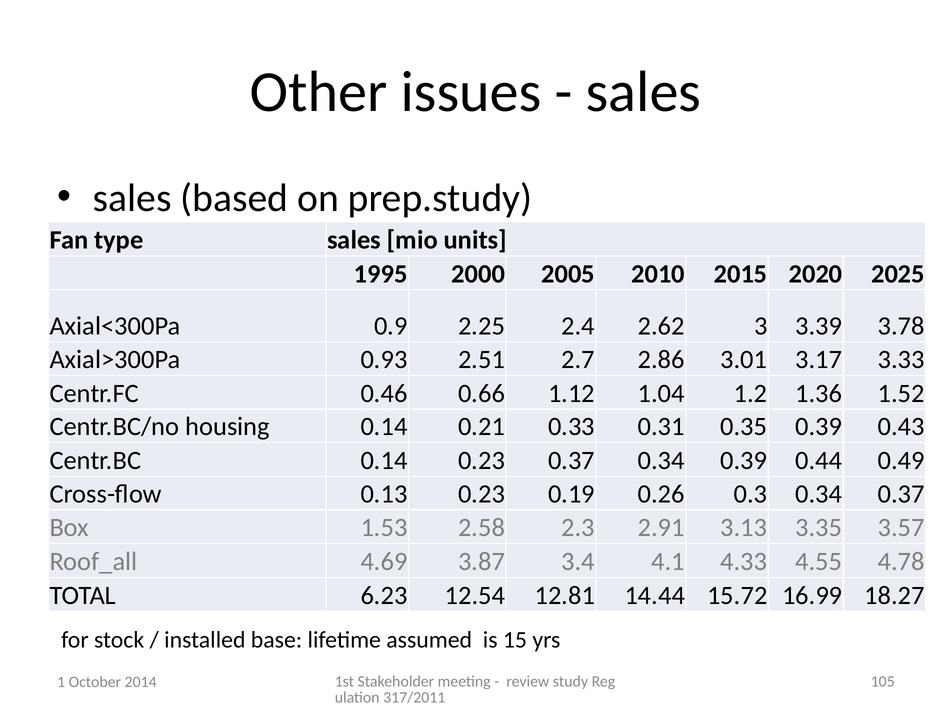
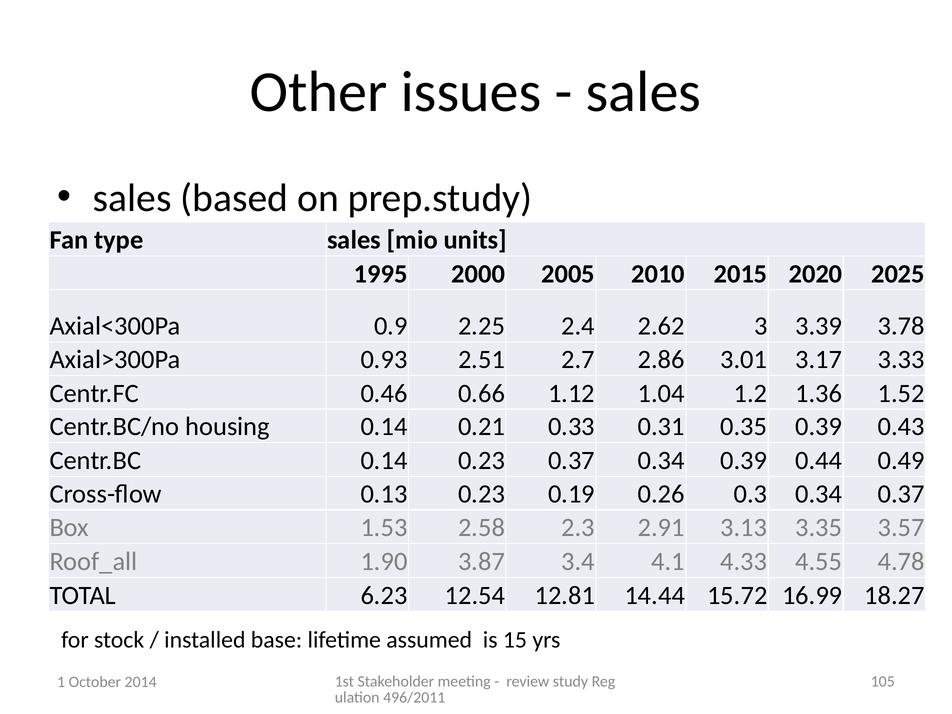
4.69: 4.69 -> 1.90
317/2011: 317/2011 -> 496/2011
